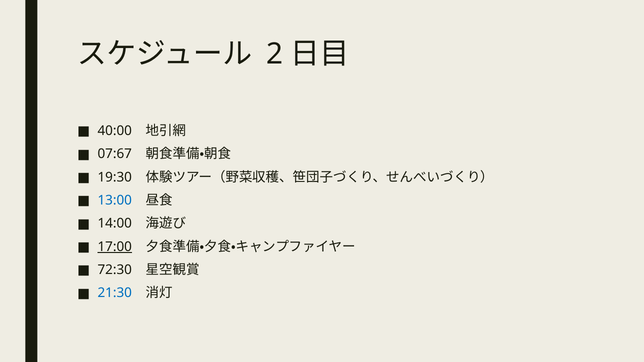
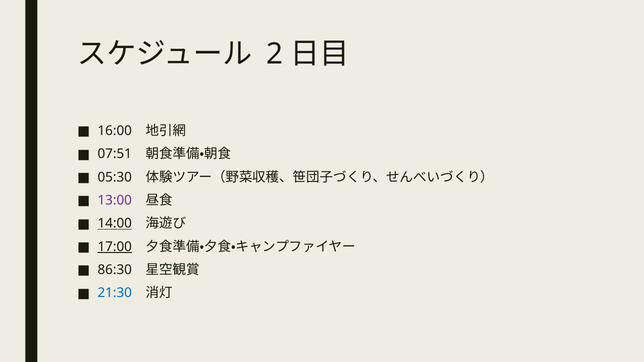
40:00: 40:00 -> 16:00
07:67: 07:67 -> 07:51
19:30: 19:30 -> 05:30
13:00 colour: blue -> purple
14:00 underline: none -> present
72:30: 72:30 -> 86:30
